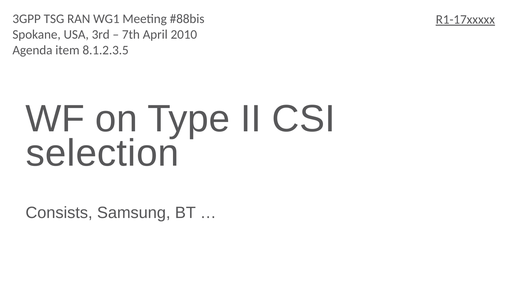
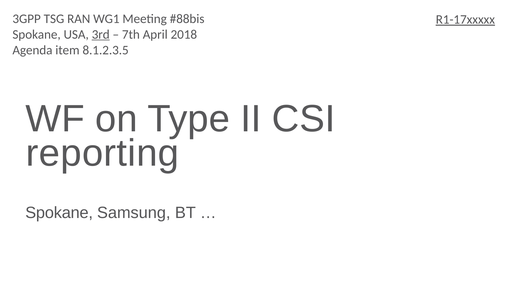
3rd underline: none -> present
2010: 2010 -> 2018
selection: selection -> reporting
Consists at (59, 212): Consists -> Spokane
